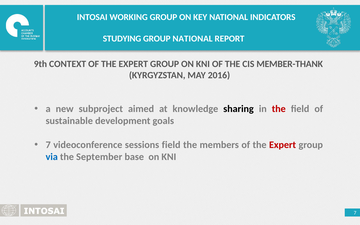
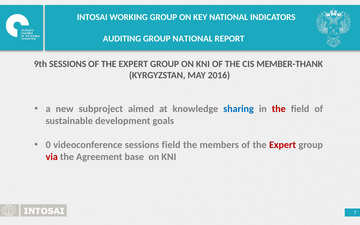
STUDYING: STUDYING -> AUDITING
9th CONTEXT: CONTEXT -> SESSIONS
sharing colour: black -> blue
7 at (48, 145): 7 -> 0
via colour: blue -> red
September: September -> Agreement
